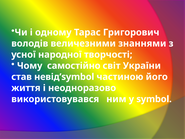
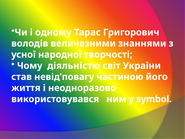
самостійно: самостійно -> діяльністю
невід’symbol: невід’symbol -> невід’повагу
